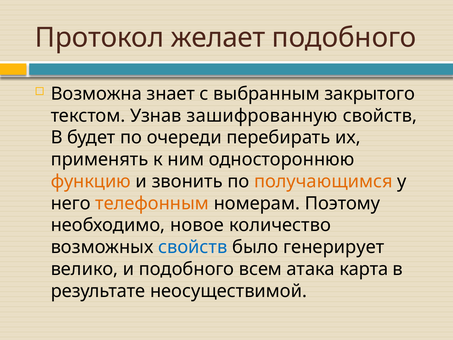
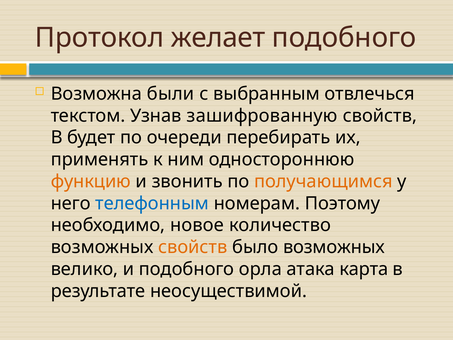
знает: знает -> были
закрытого: закрытого -> отвлечься
телефонным colour: orange -> blue
свойств at (193, 247) colour: blue -> orange
было генерирует: генерирует -> возможных
всем: всем -> орла
